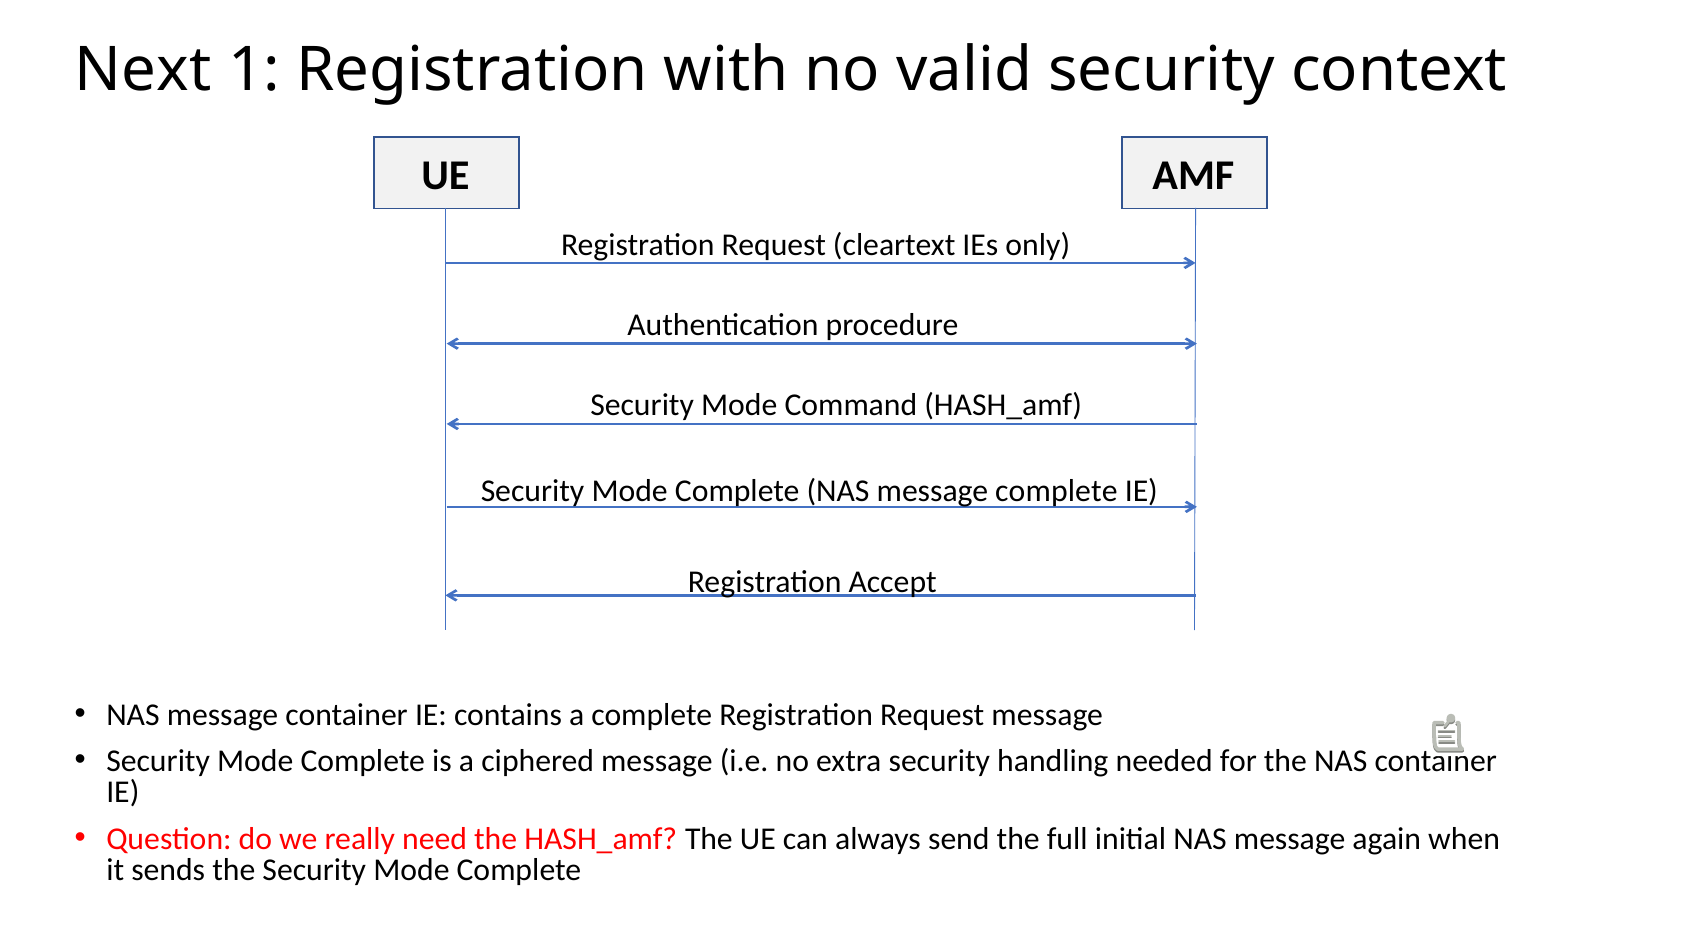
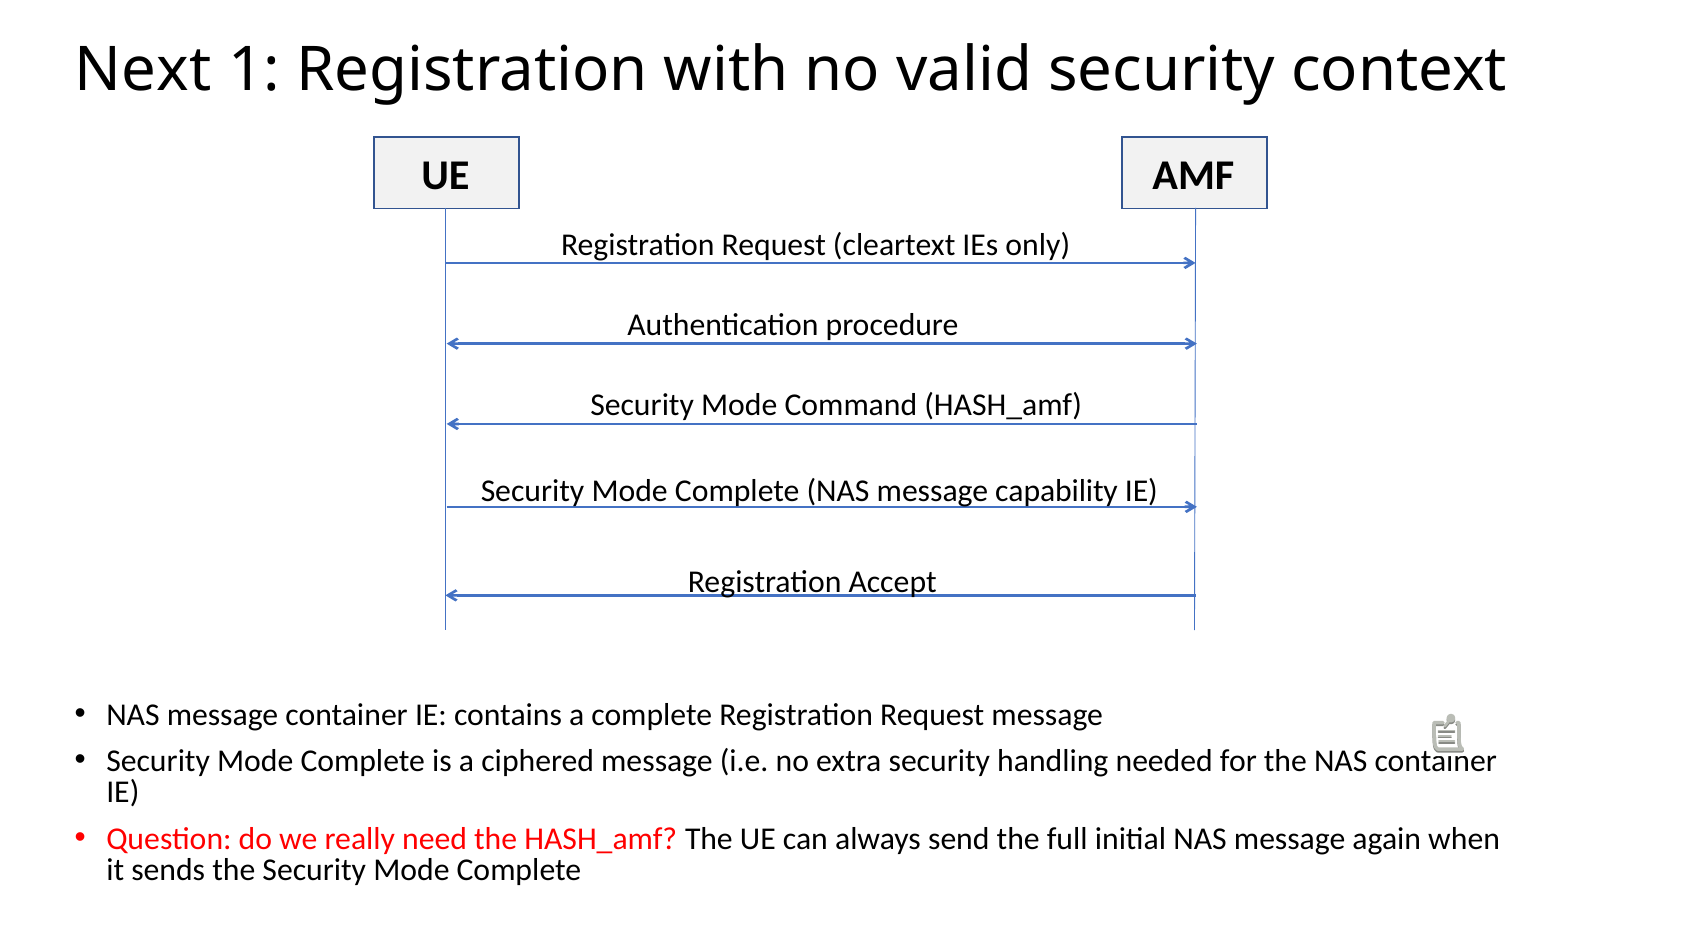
message complete: complete -> capability
